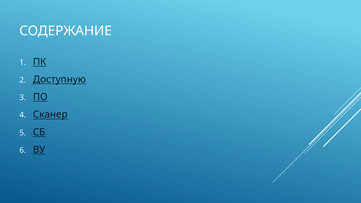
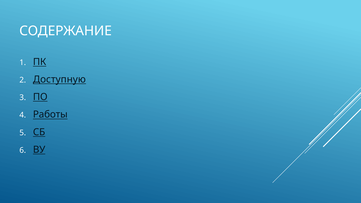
Сканер: Сканер -> Работы
